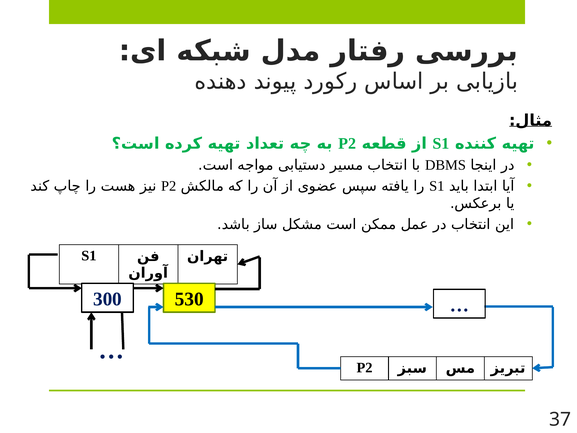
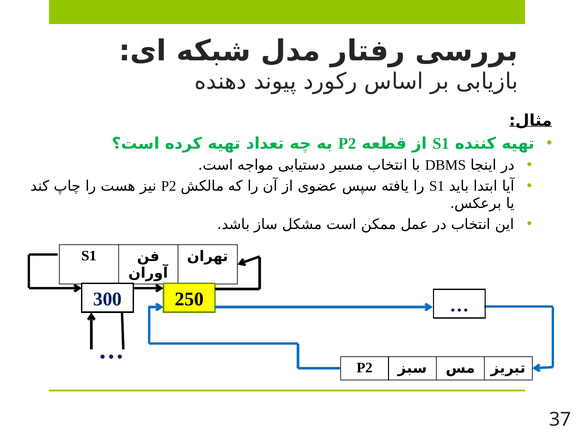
530: 530 -> 250
